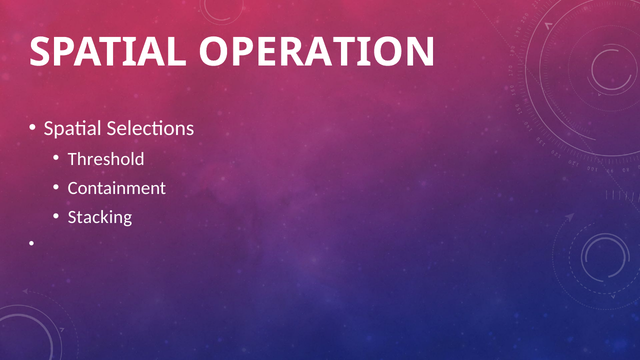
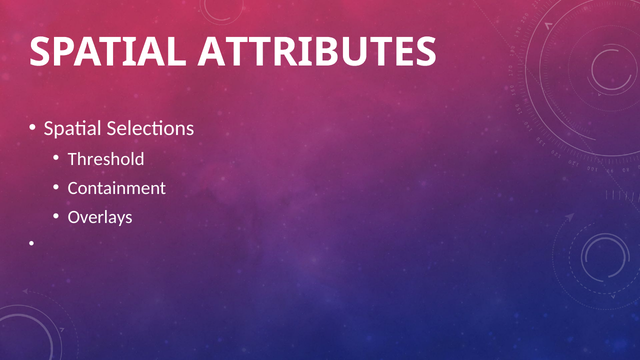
OPERATION: OPERATION -> ATTRIBUTES
Stacking: Stacking -> Overlays
